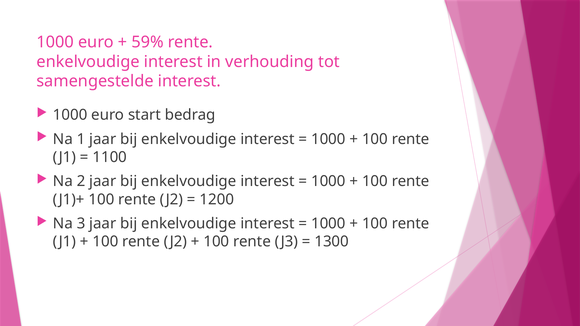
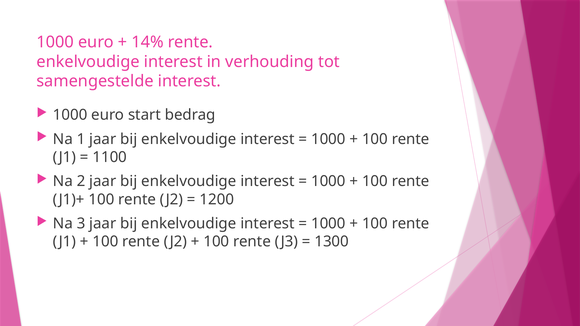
59%: 59% -> 14%
